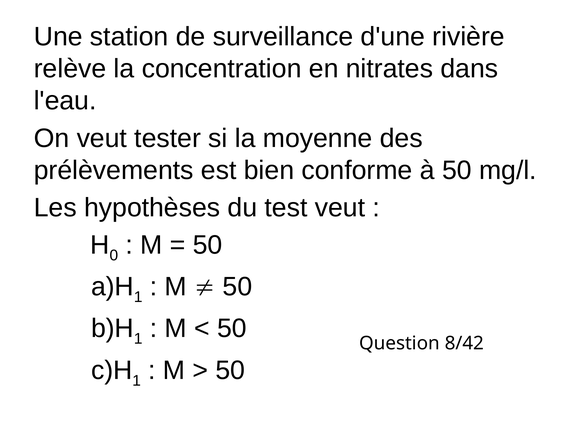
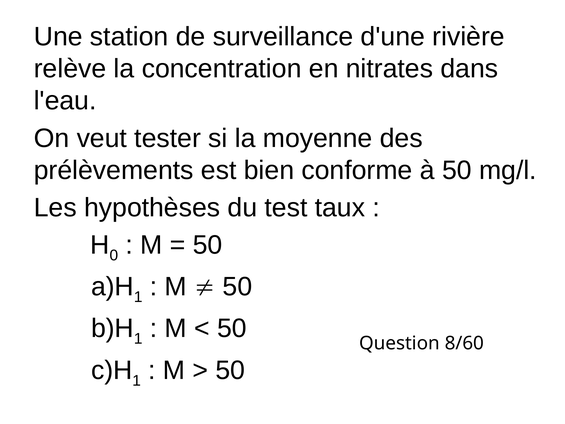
test veut: veut -> taux
8/42: 8/42 -> 8/60
